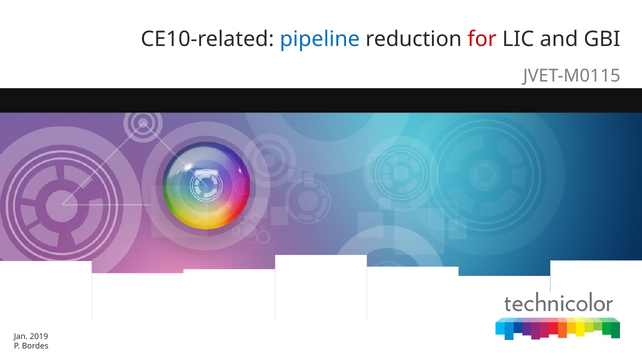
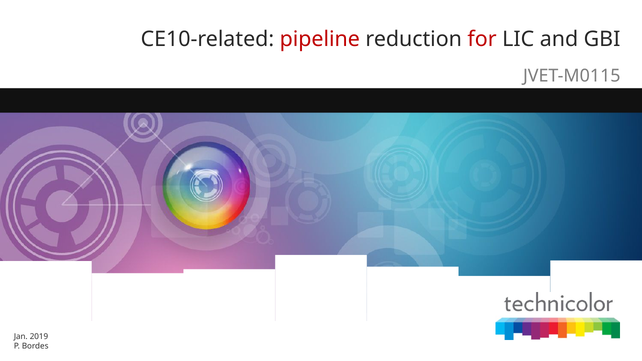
pipeline colour: blue -> red
